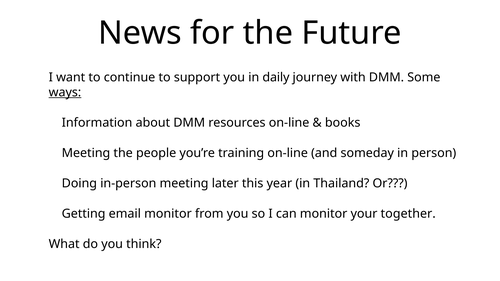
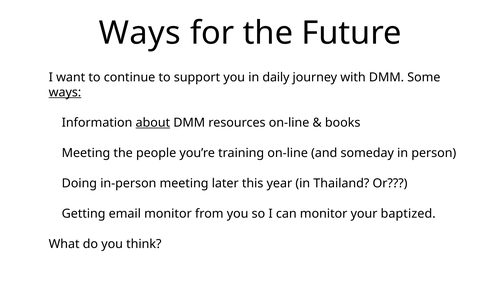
News at (140, 33): News -> Ways
about underline: none -> present
together: together -> baptized
